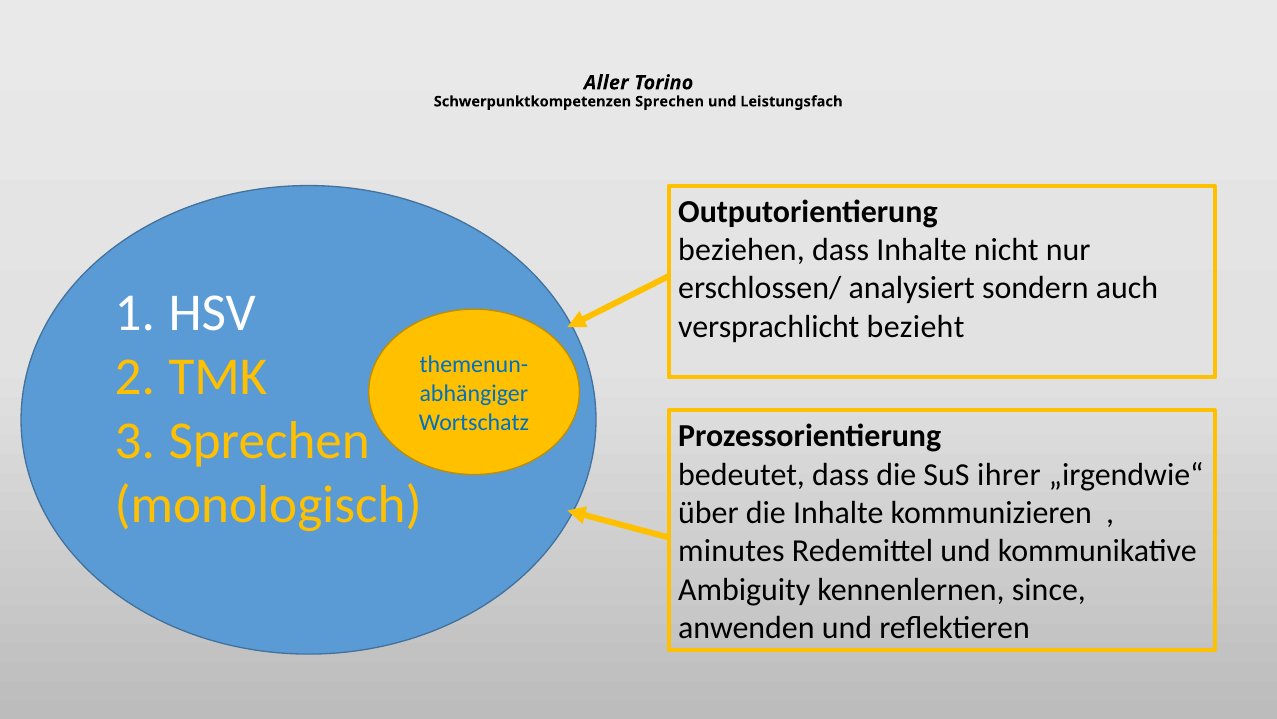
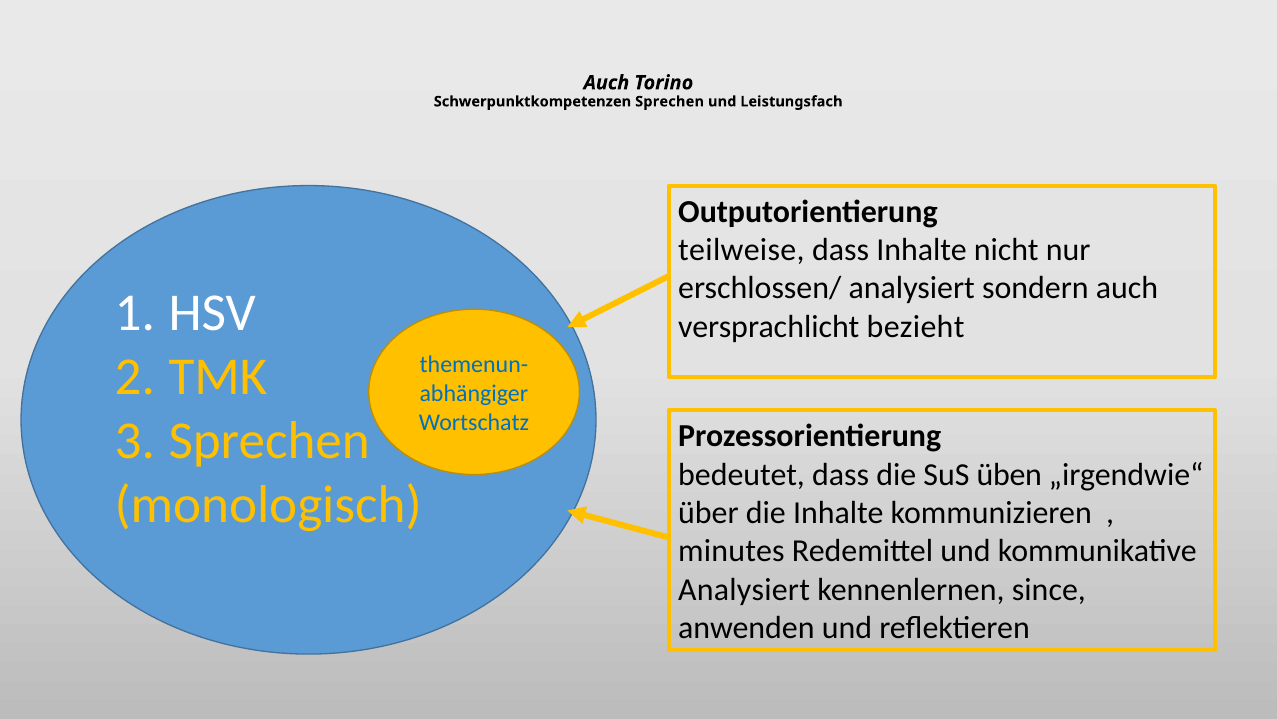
Aller at (606, 83): Aller -> Auch
beziehen: beziehen -> teilweise
ihrer: ihrer -> üben
Ambiguity at (744, 589): Ambiguity -> Analysiert
